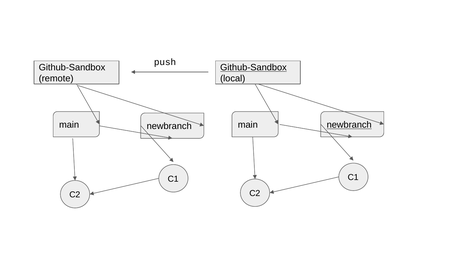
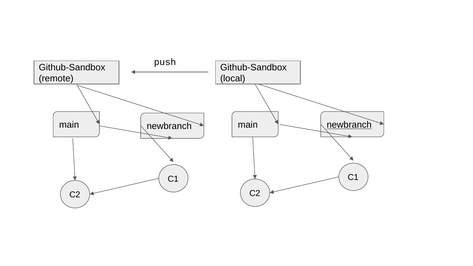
Github-Sandbox at (253, 68) underline: present -> none
